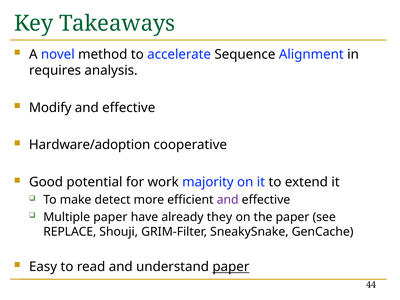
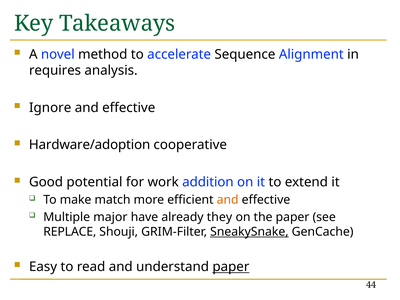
Modify: Modify -> Ignore
majority: majority -> addition
detect: detect -> match
and at (228, 200) colour: purple -> orange
Multiple paper: paper -> major
SneakySnake underline: none -> present
